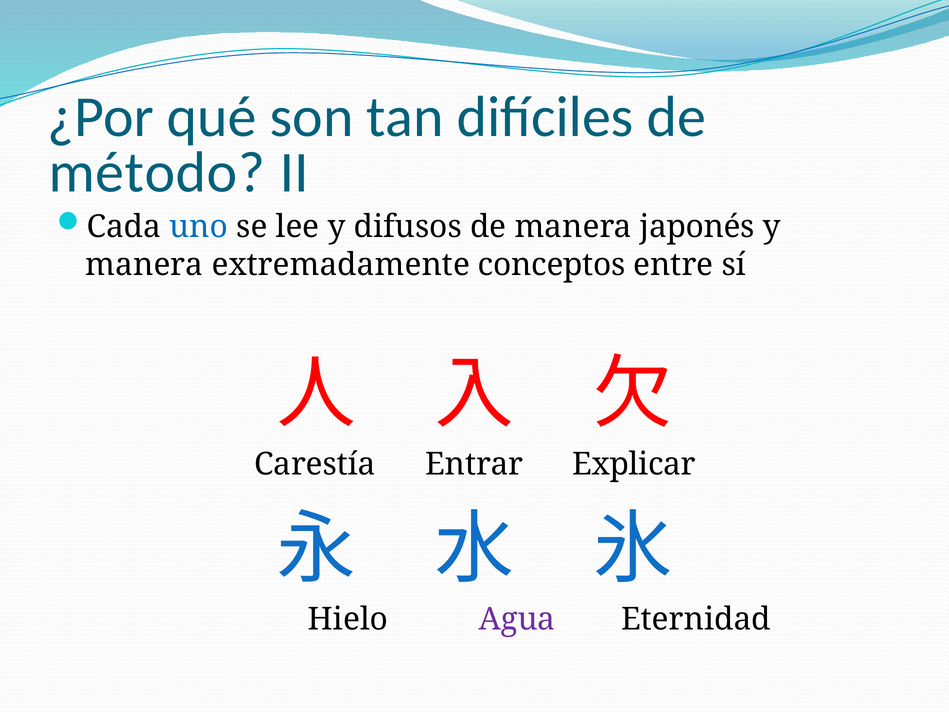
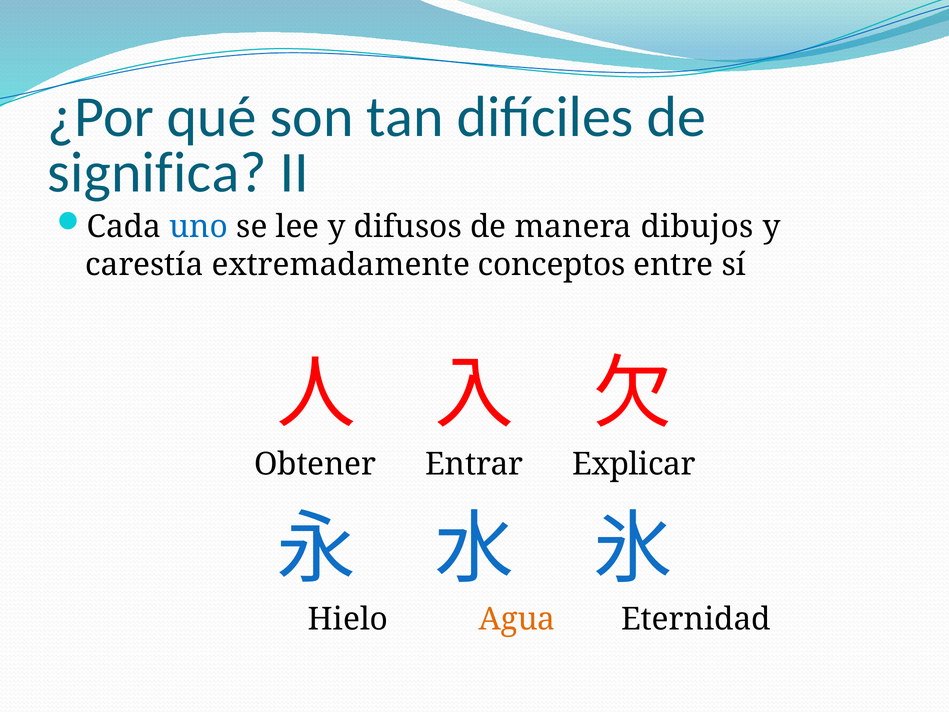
método: método -> significa
japonés: japonés -> dibujos
manera at (144, 265): manera -> carestía
Carestía: Carestía -> Obtener
Agua colour: purple -> orange
